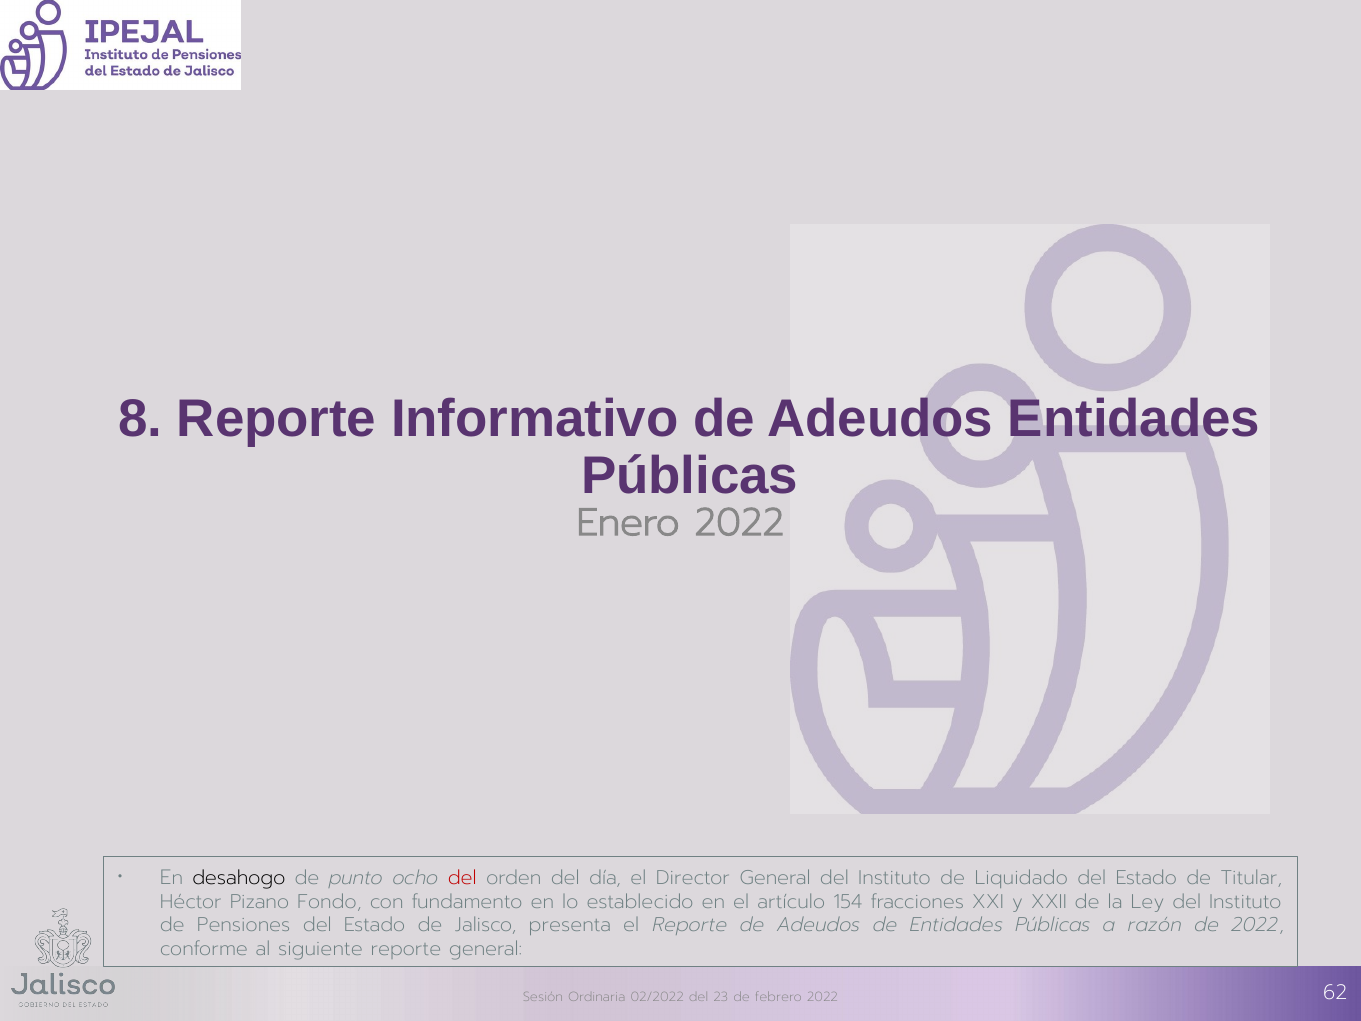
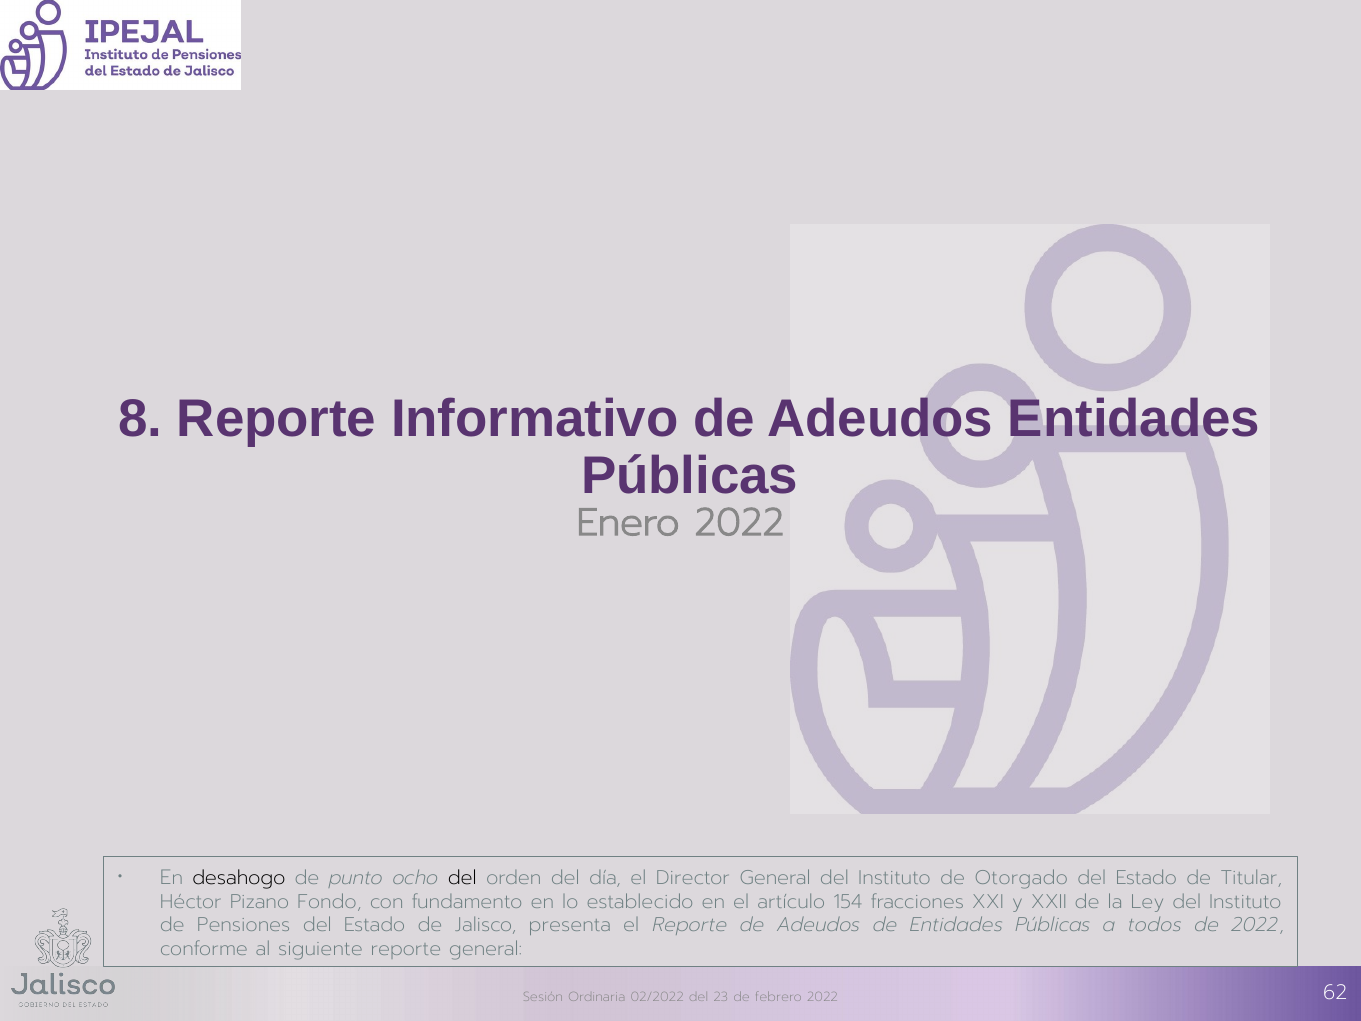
del at (462, 877) colour: red -> black
Liquidado: Liquidado -> Otorgado
razón: razón -> todos
